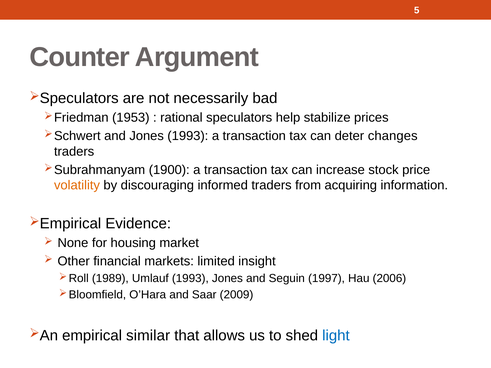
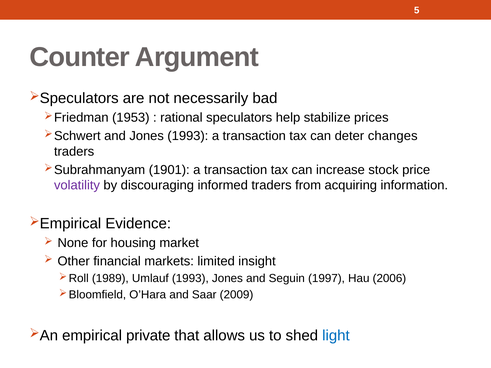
1900: 1900 -> 1901
volatility colour: orange -> purple
similar: similar -> private
